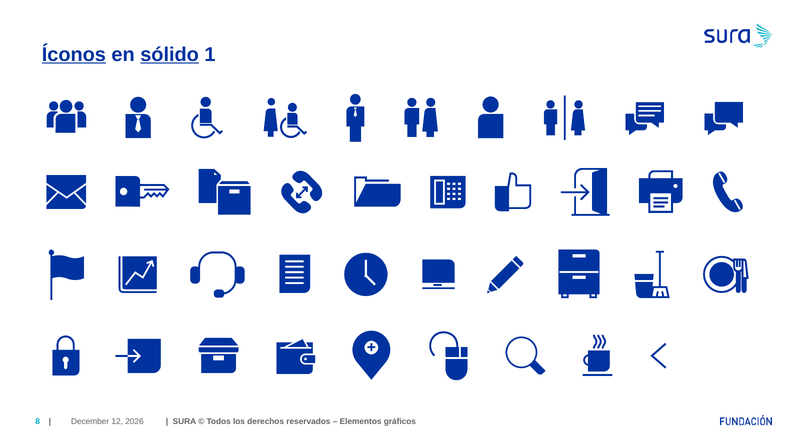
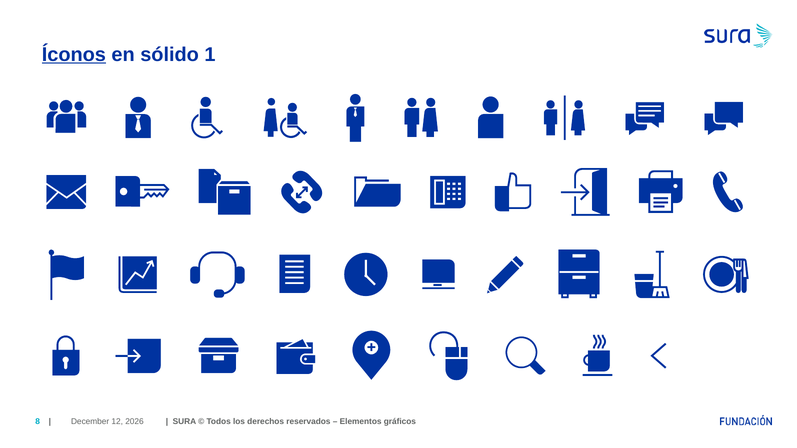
sólido underline: present -> none
